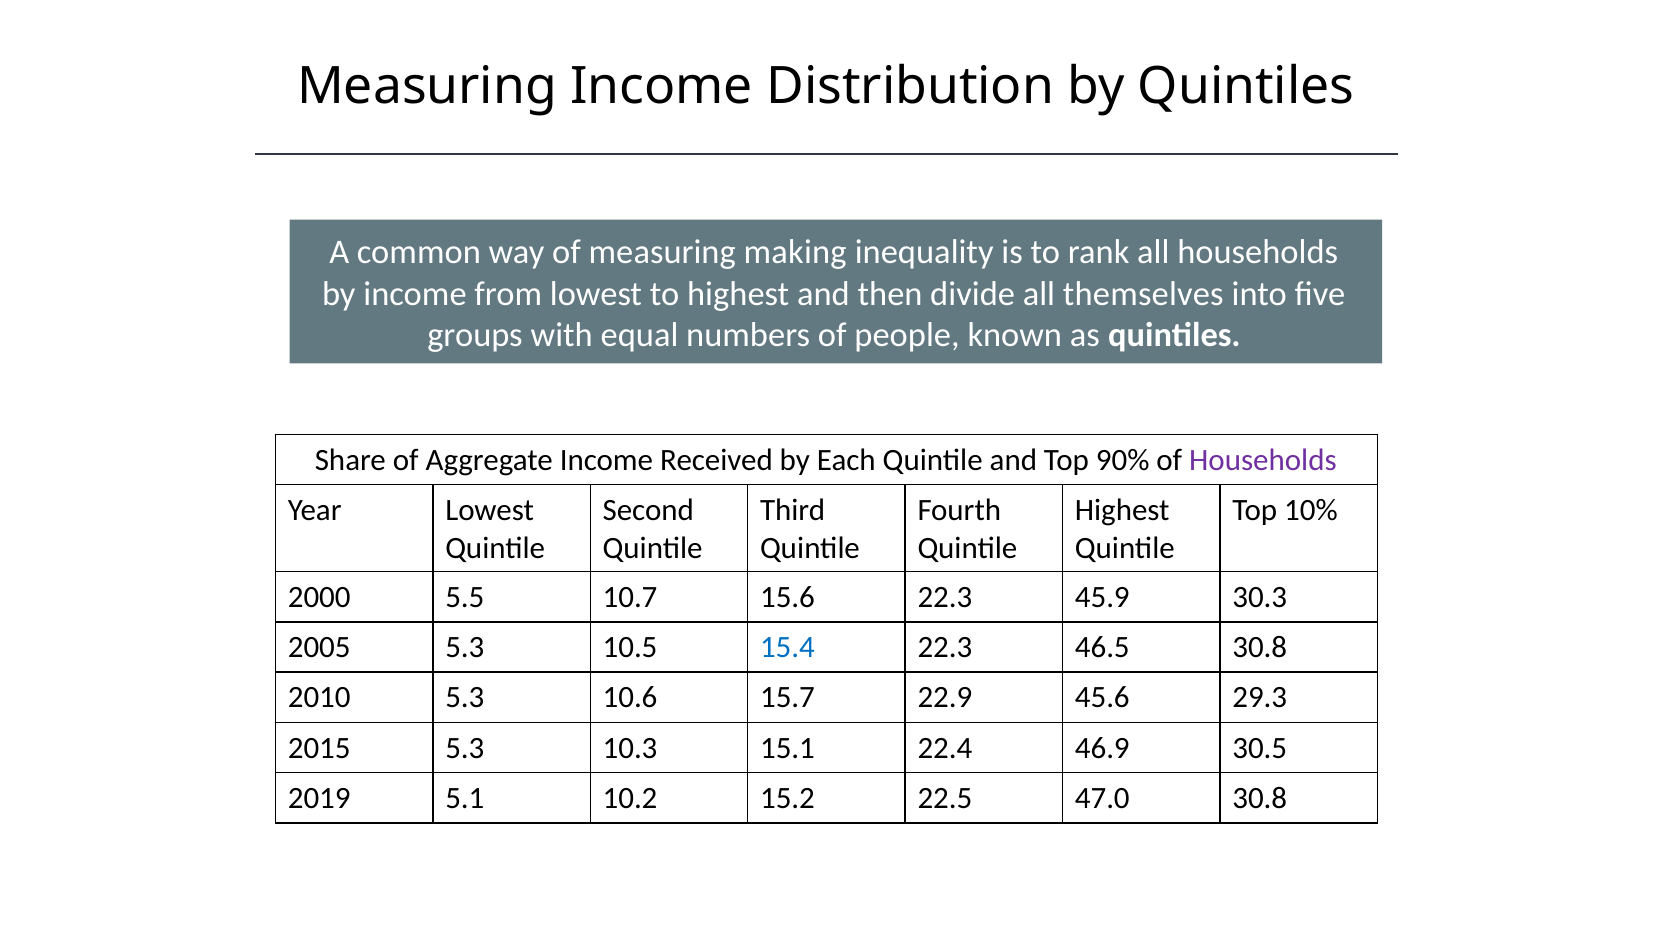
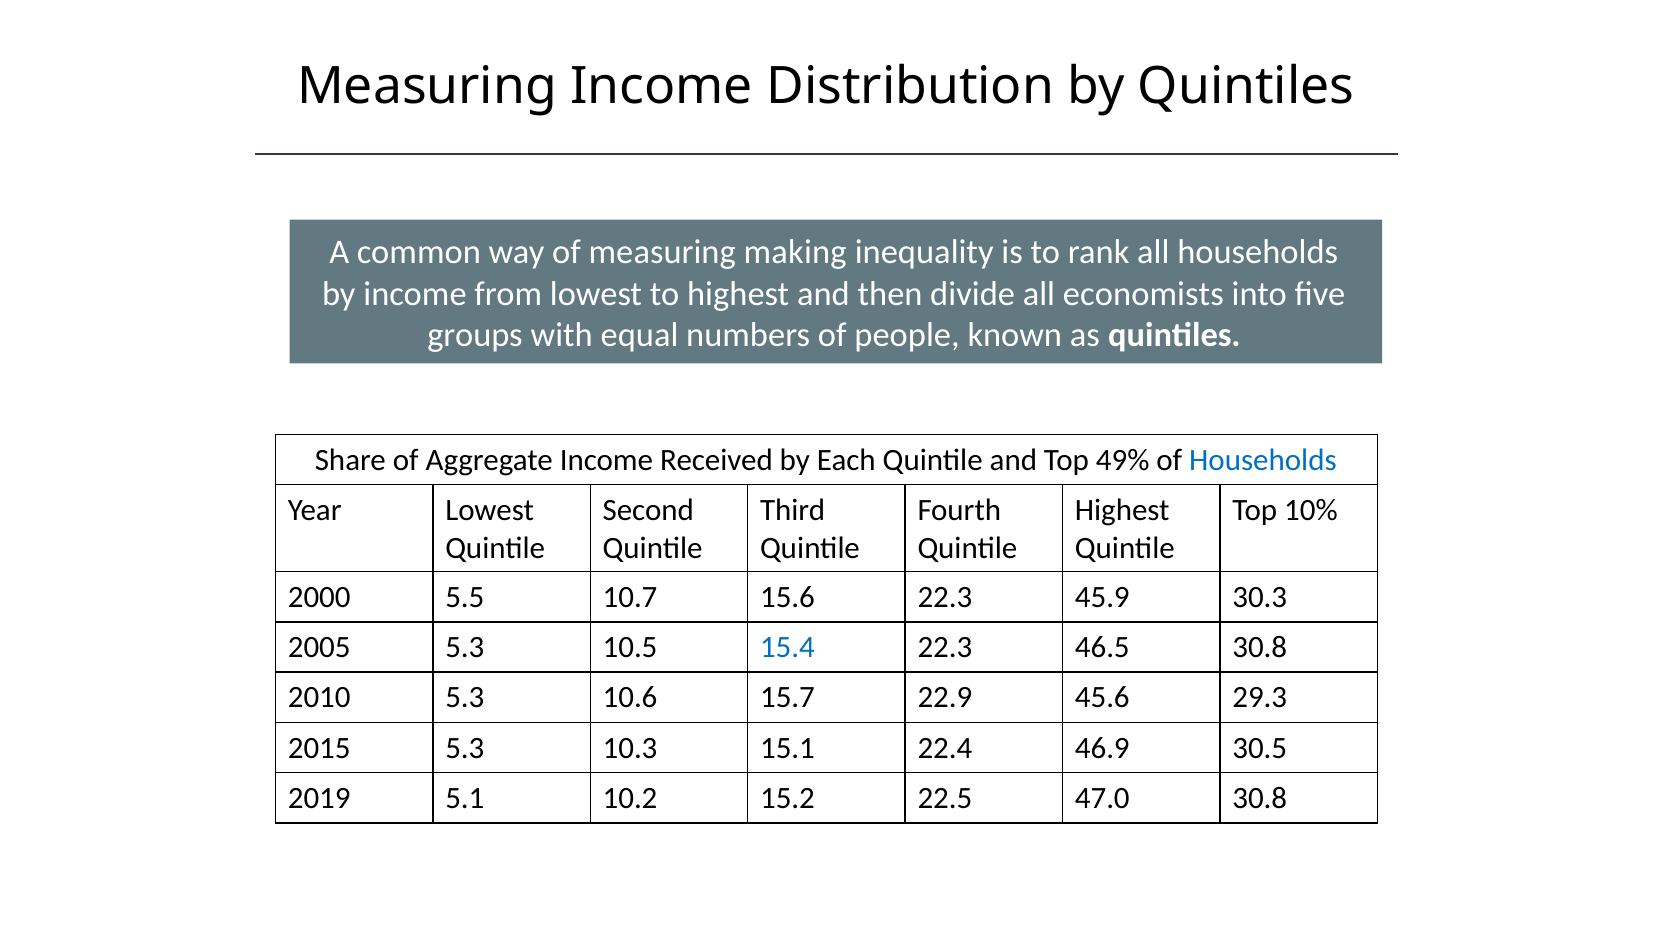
themselves: themselves -> economists
90%: 90% -> 49%
Households at (1263, 460) colour: purple -> blue
